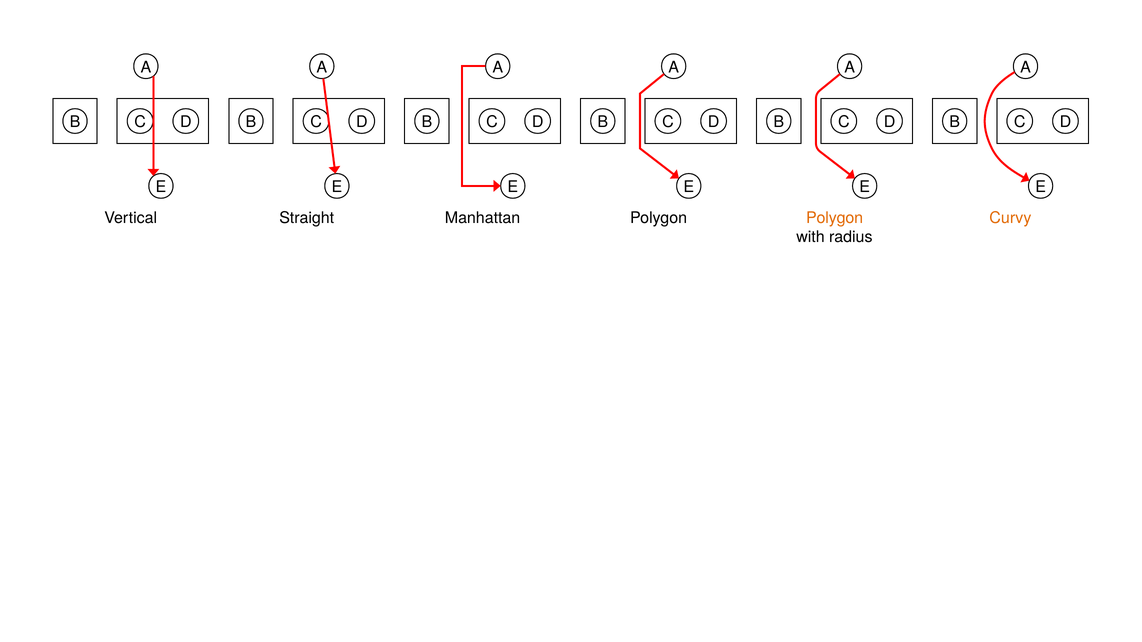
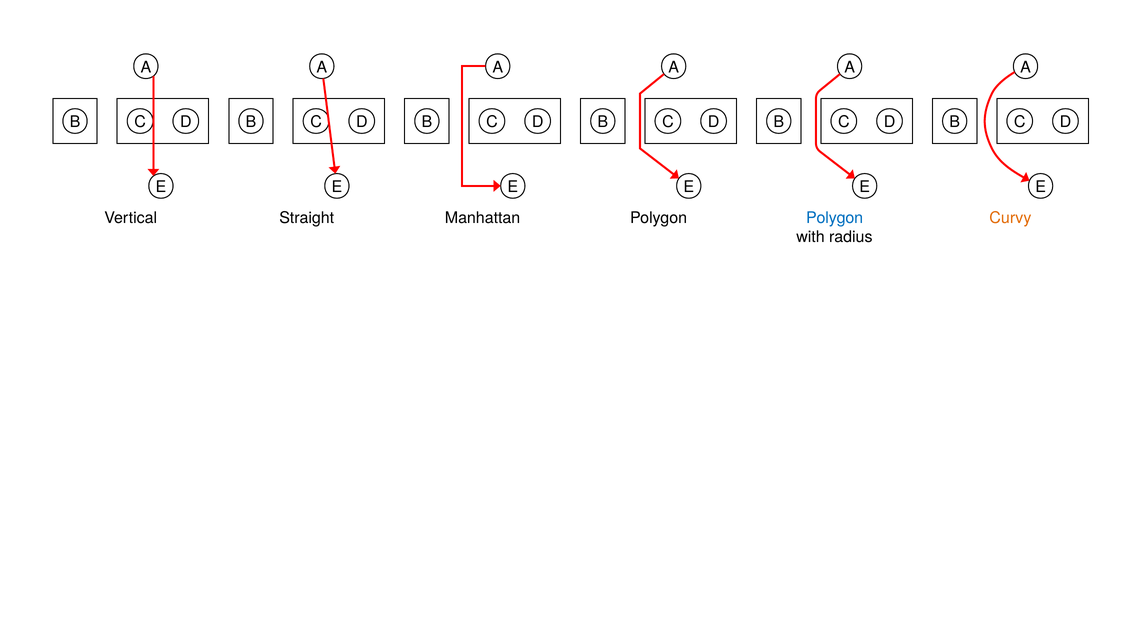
Polygon at (835, 218) colour: orange -> blue
